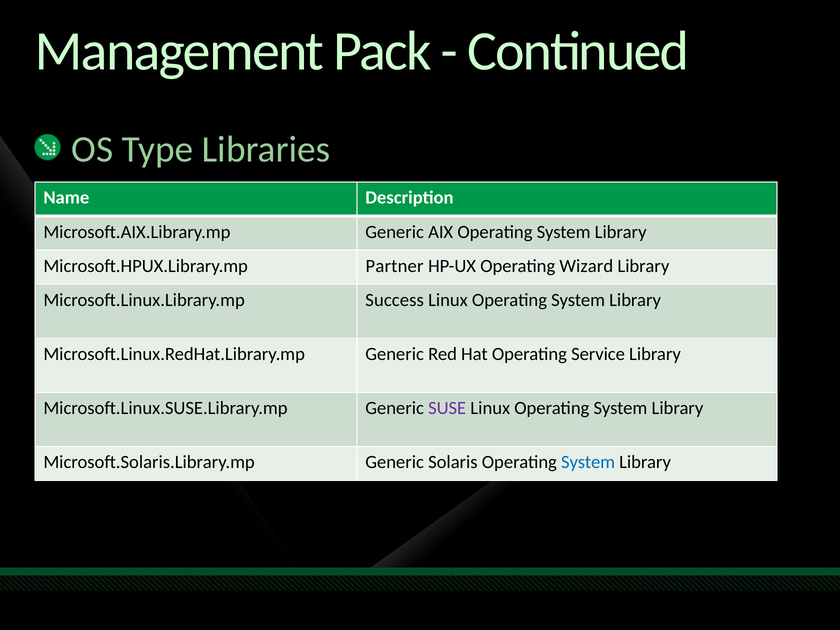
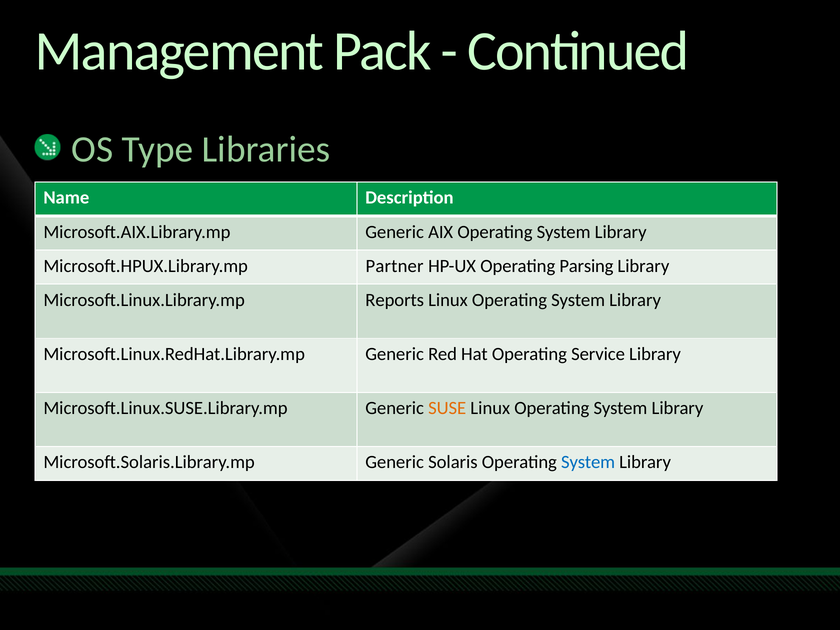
Wizard: Wizard -> Parsing
Success: Success -> Reports
SUSE colour: purple -> orange
